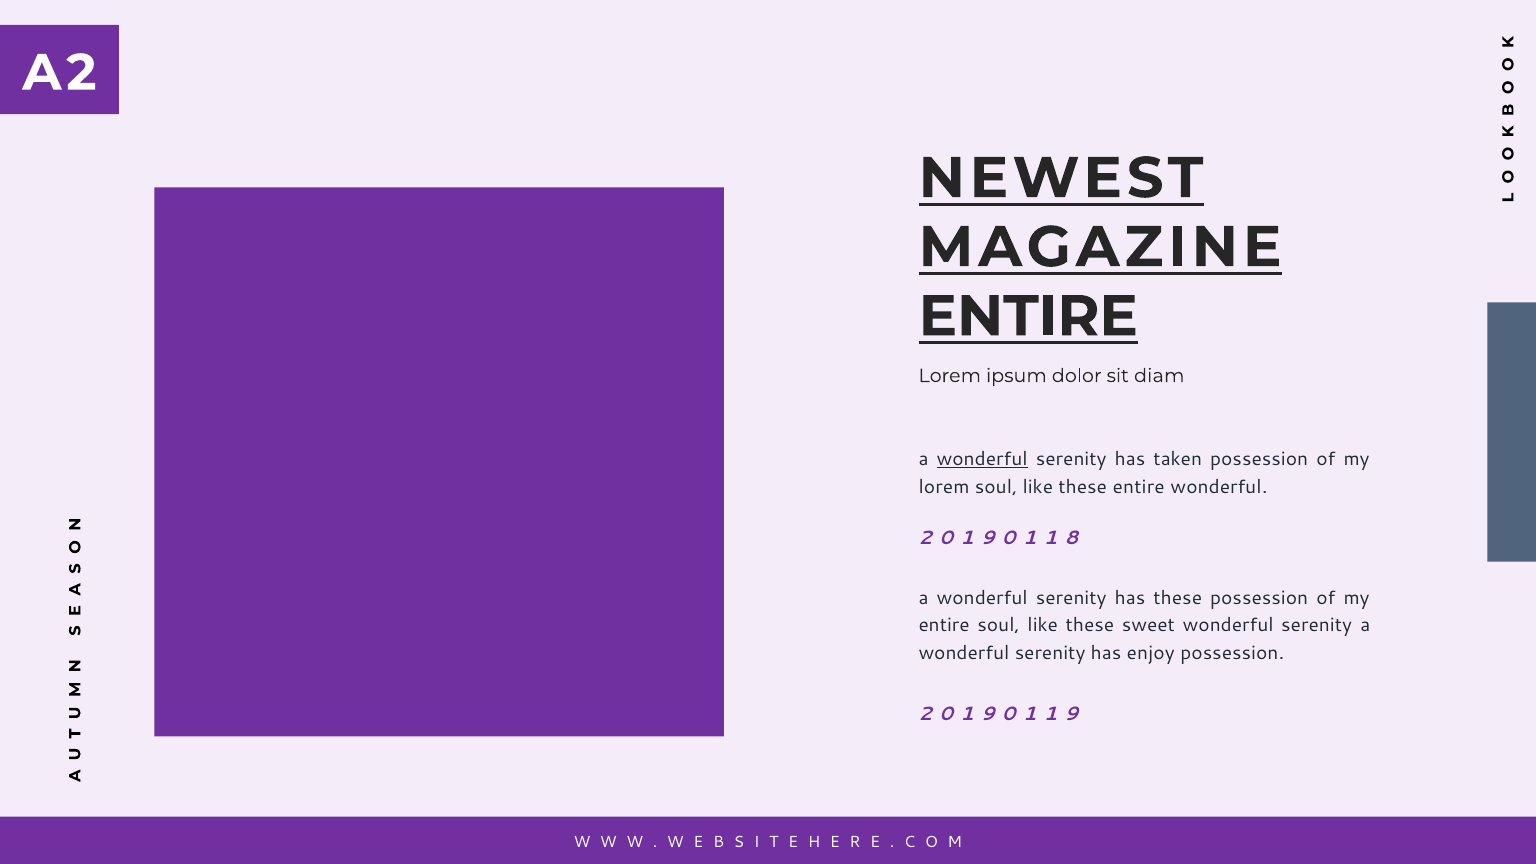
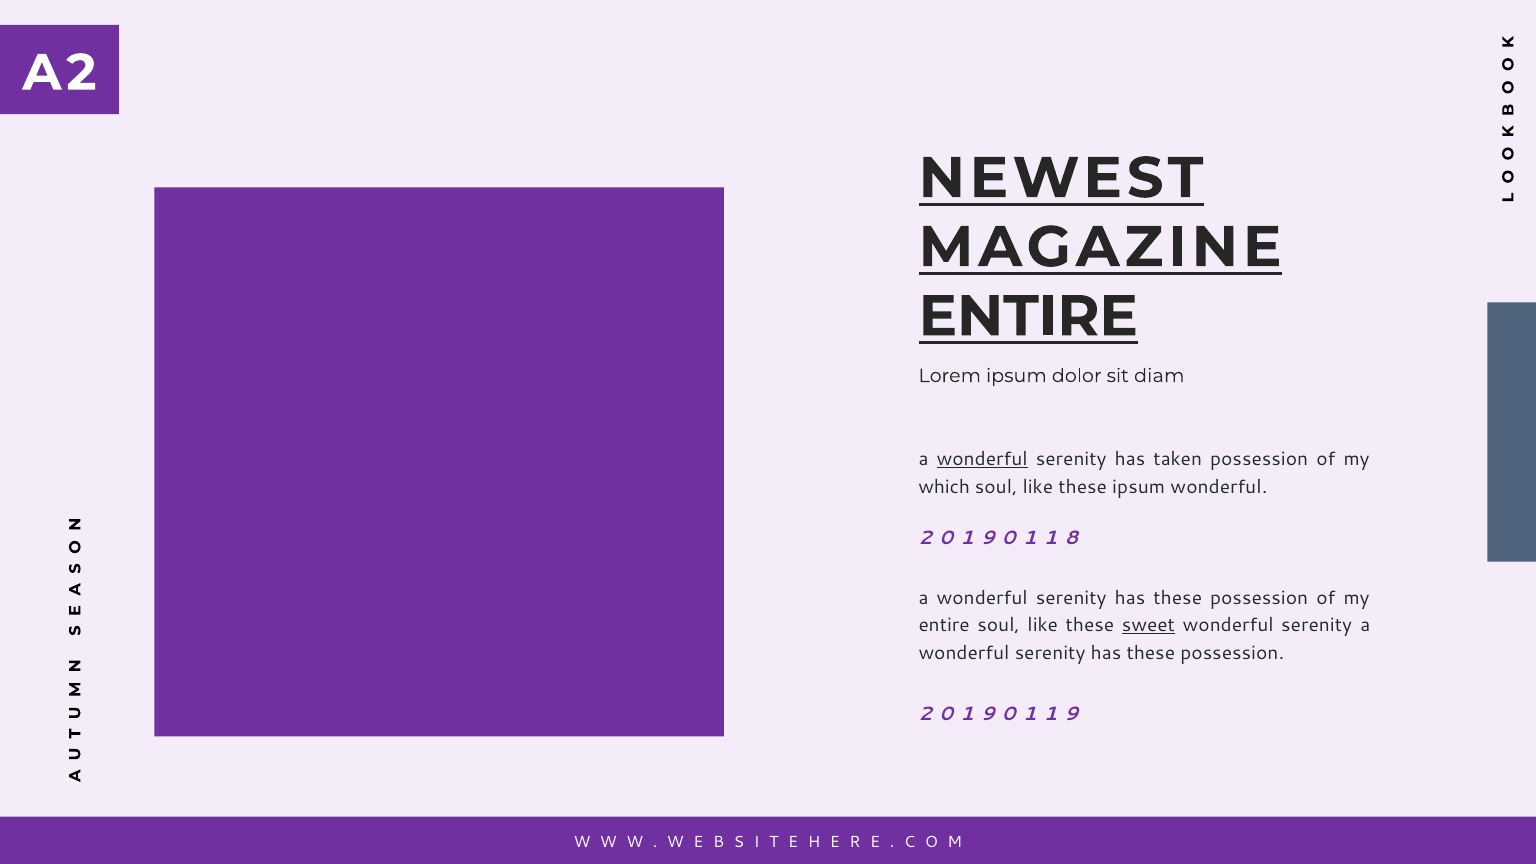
lorem at (944, 487): lorem -> which
these entire: entire -> ipsum
sweet underline: none -> present
enjoy at (1151, 653): enjoy -> these
